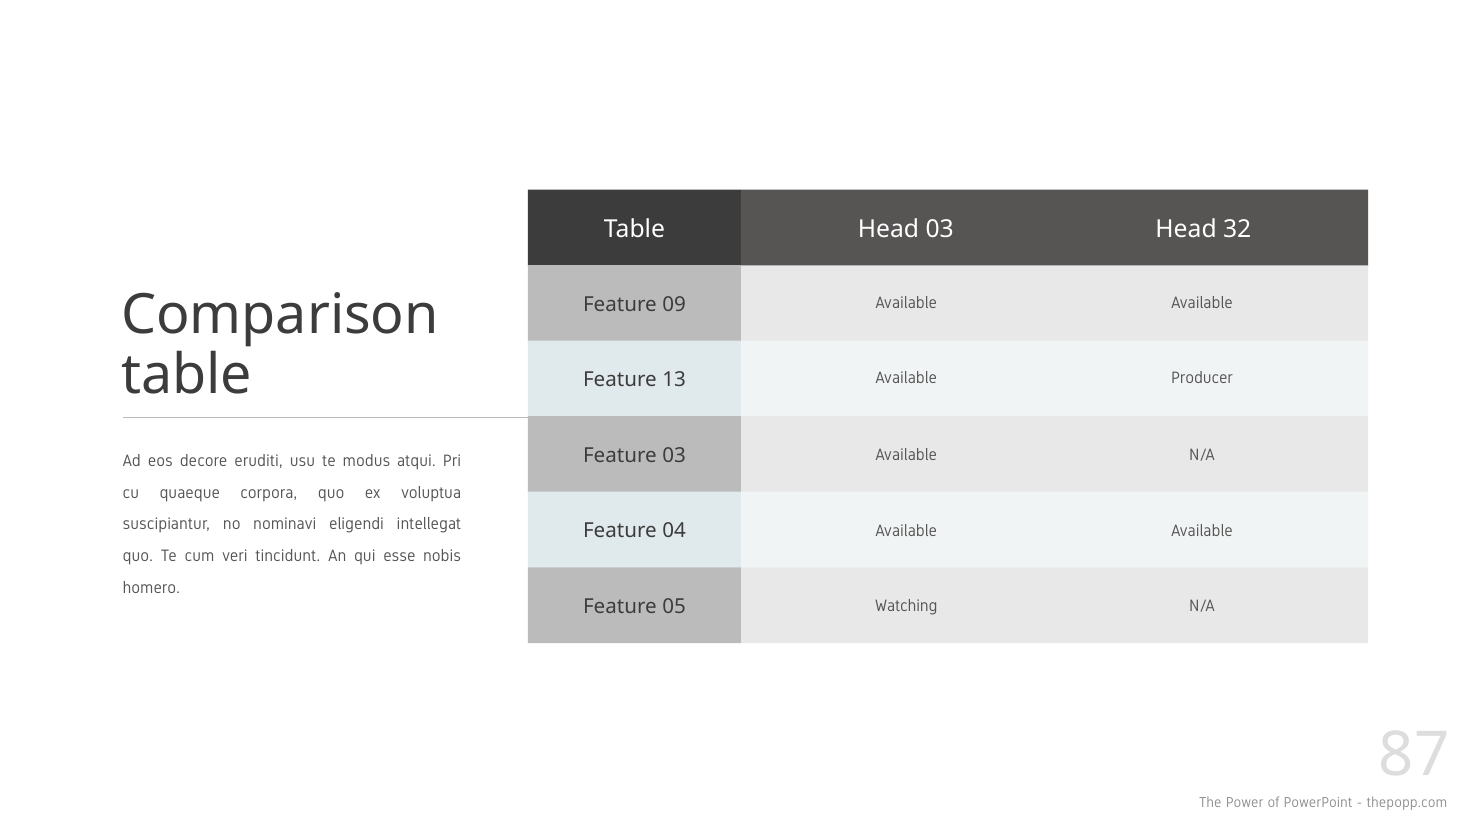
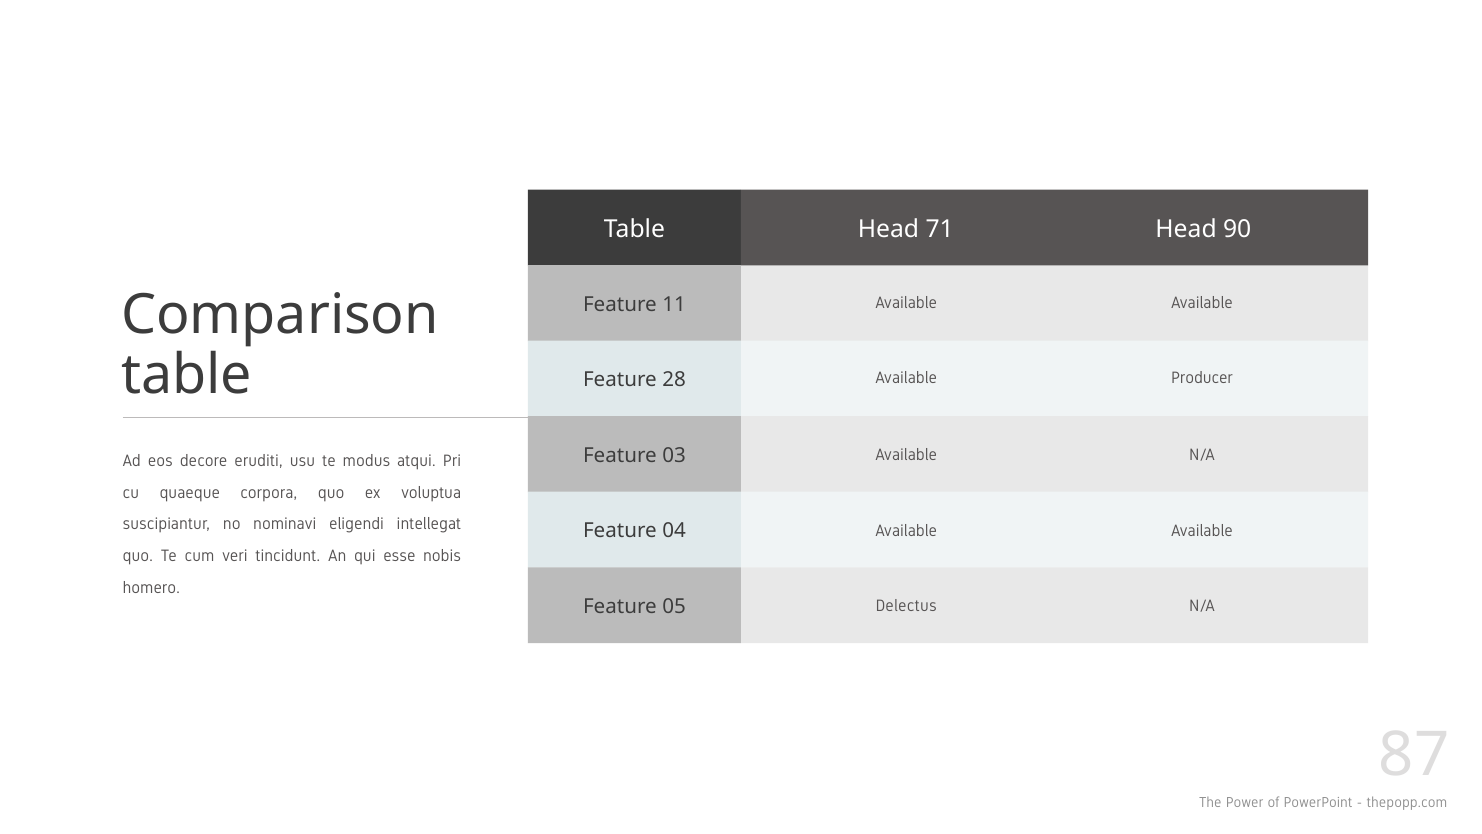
Head 03: 03 -> 71
32: 32 -> 90
09: 09 -> 11
13: 13 -> 28
Watching: Watching -> Delectus
